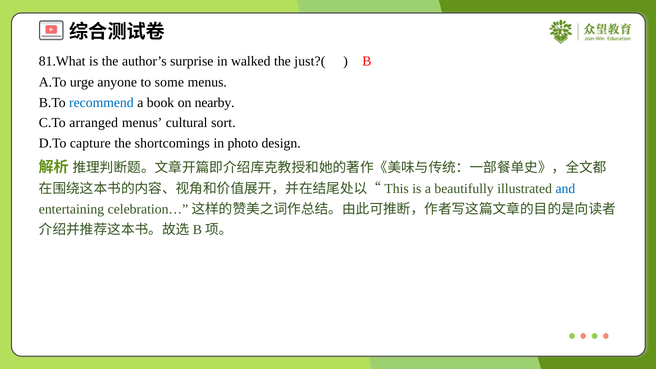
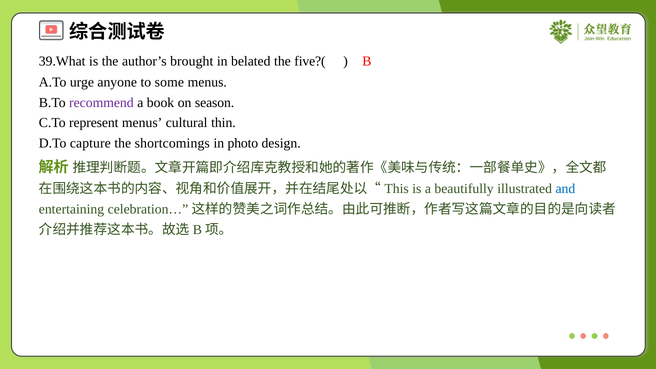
81.What: 81.What -> 39.What
surprise: surprise -> brought
walked: walked -> belated
just?(: just?( -> five?(
recommend colour: blue -> purple
nearby: nearby -> season
arranged: arranged -> represent
sort: sort -> thin
